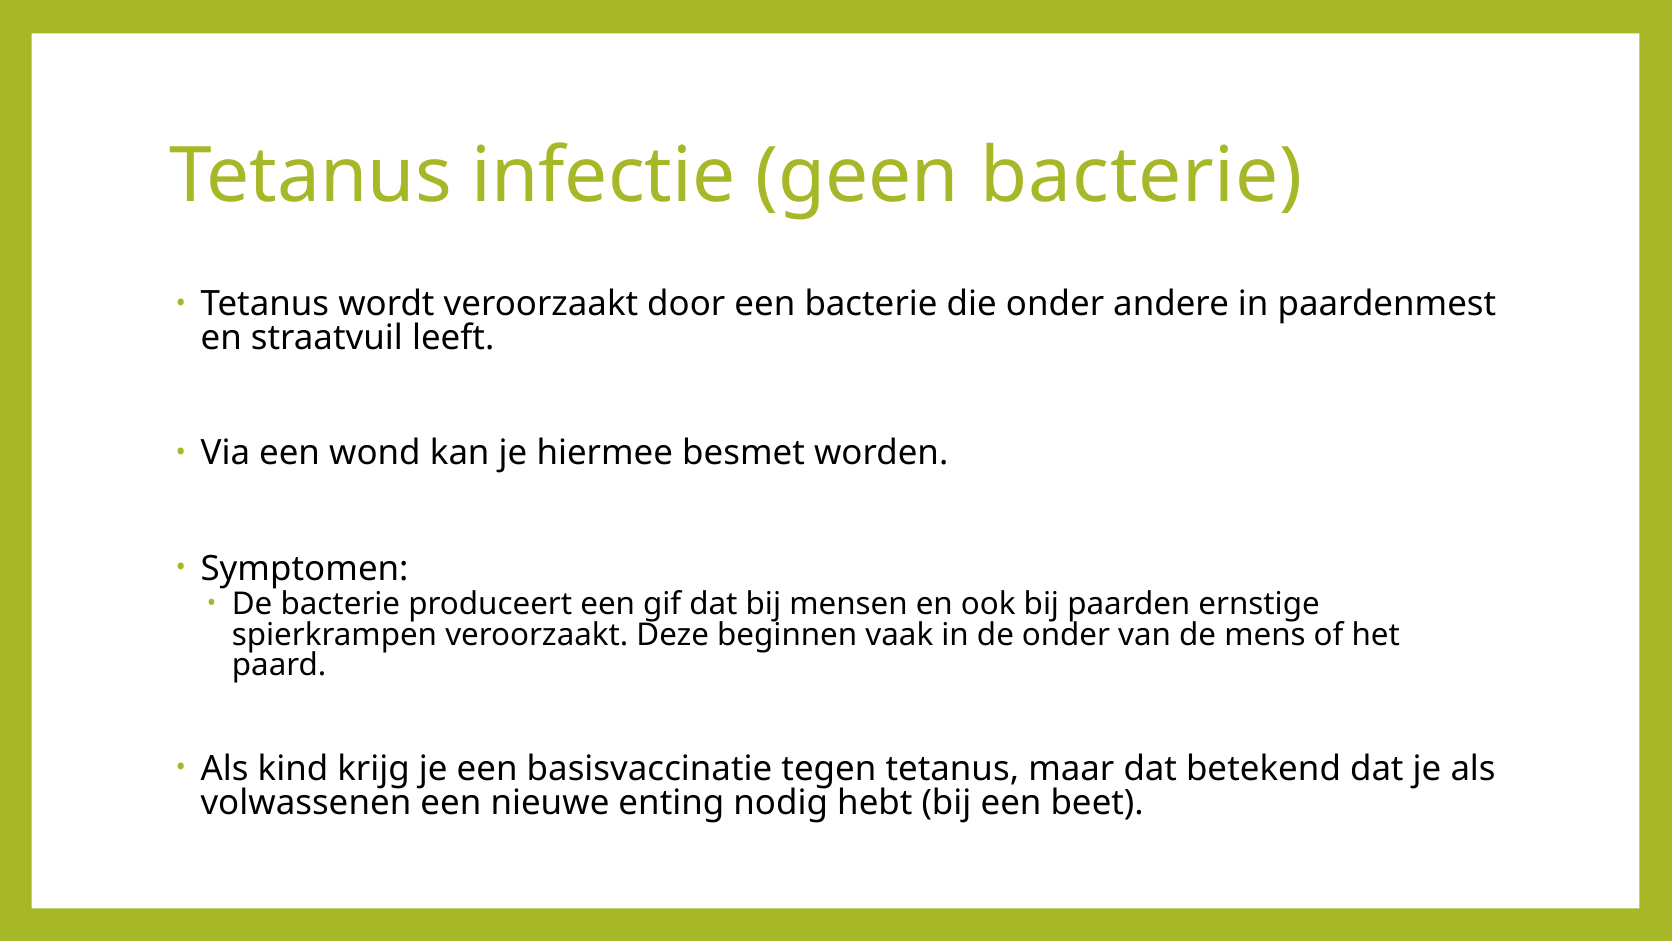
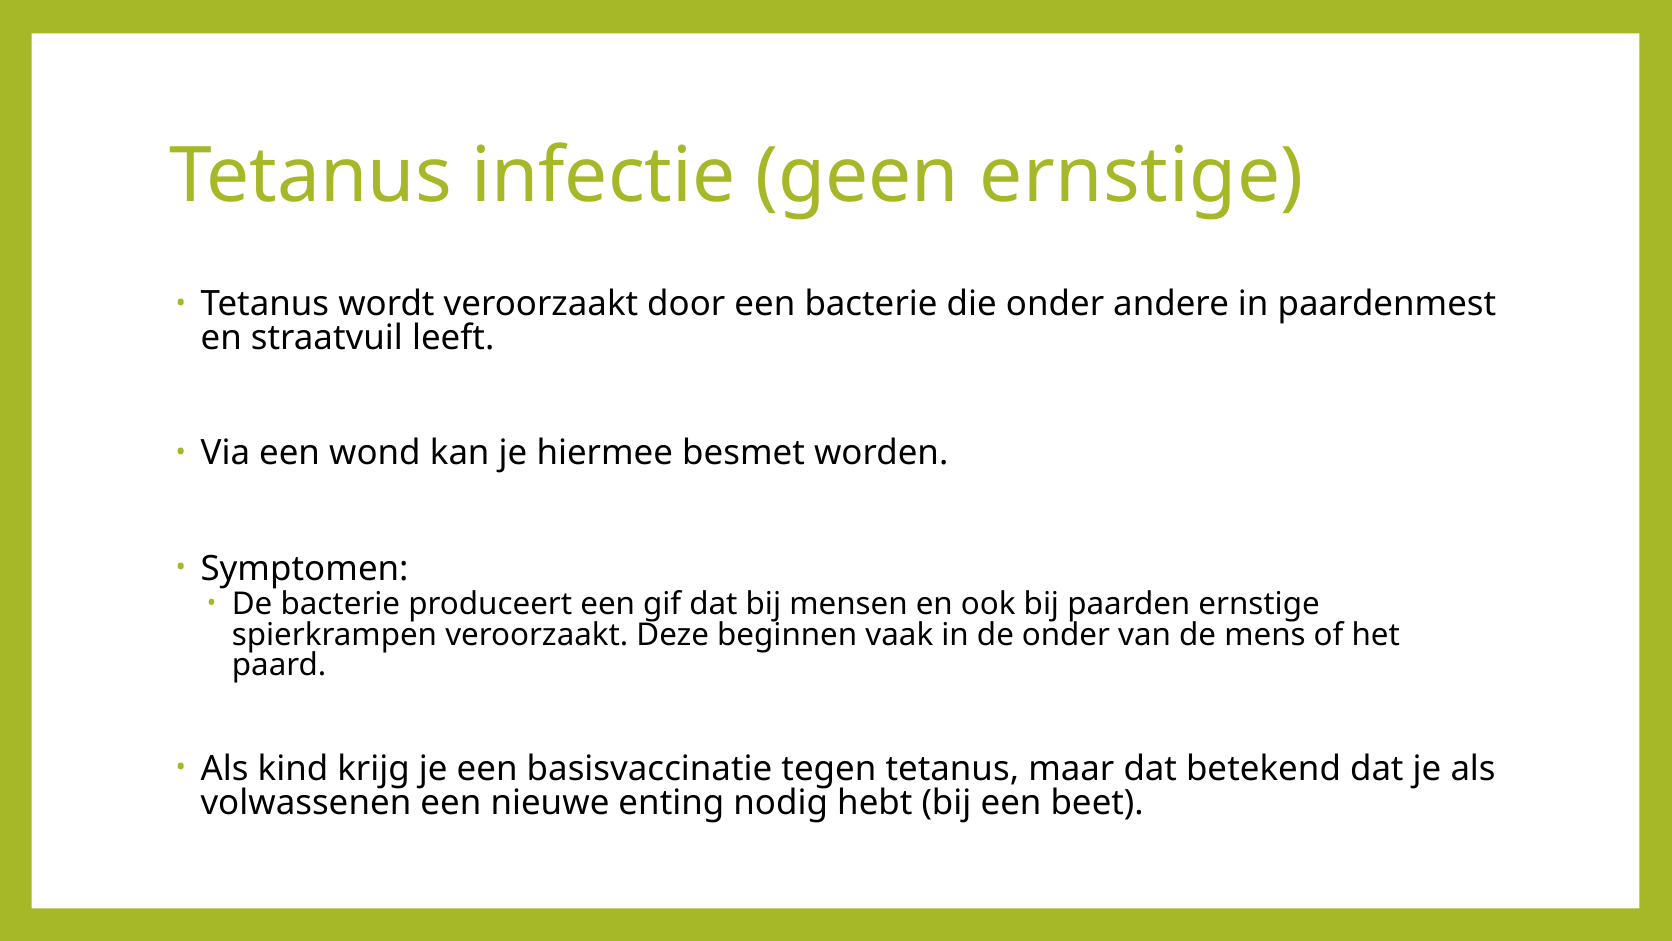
geen bacterie: bacterie -> ernstige
